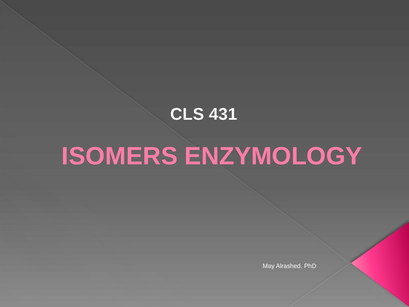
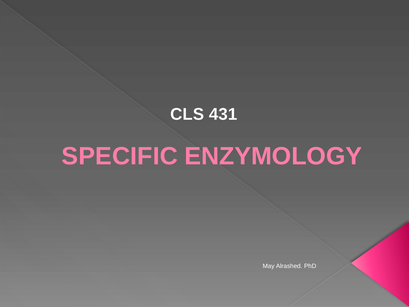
ISOMERS: ISOMERS -> SPECIFIC
